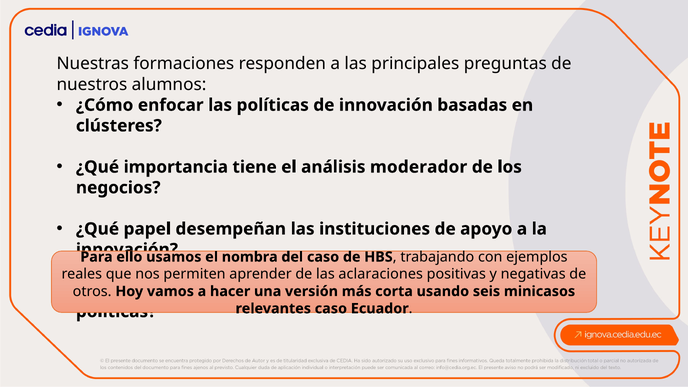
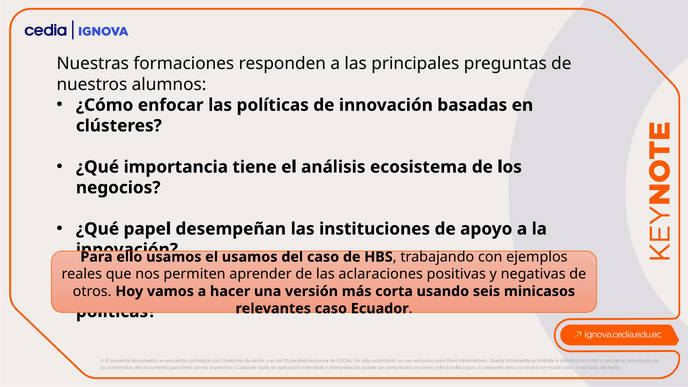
moderador: moderador -> ecosistema
el nombra: nombra -> usamos
